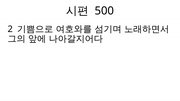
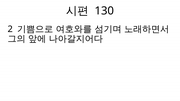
500: 500 -> 130
